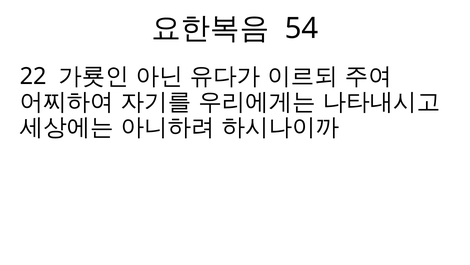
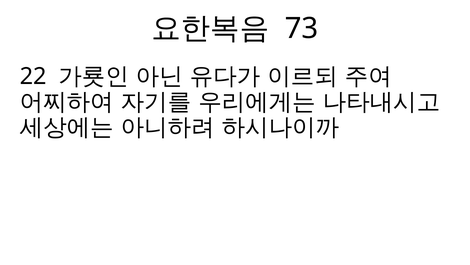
54: 54 -> 73
